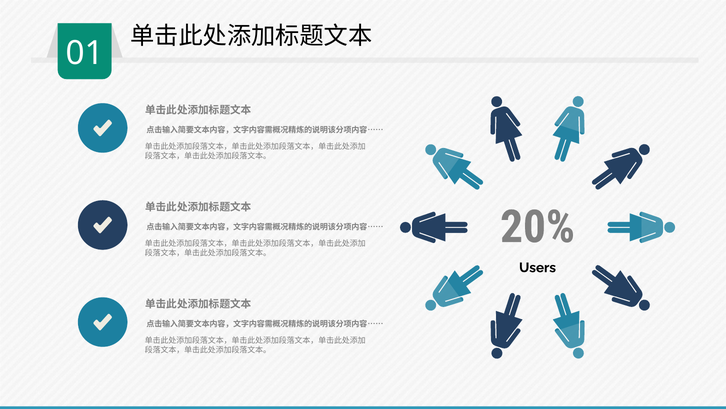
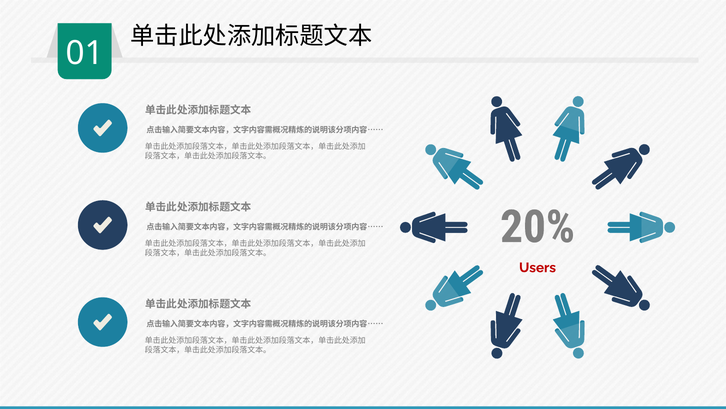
Users colour: black -> red
